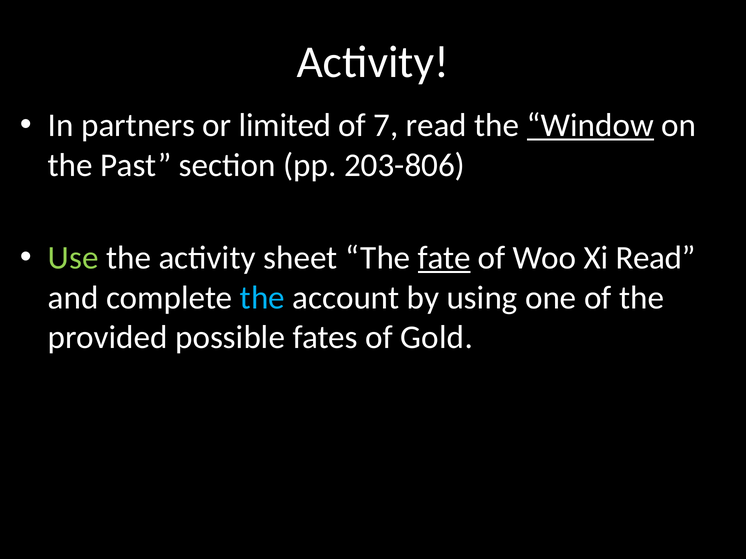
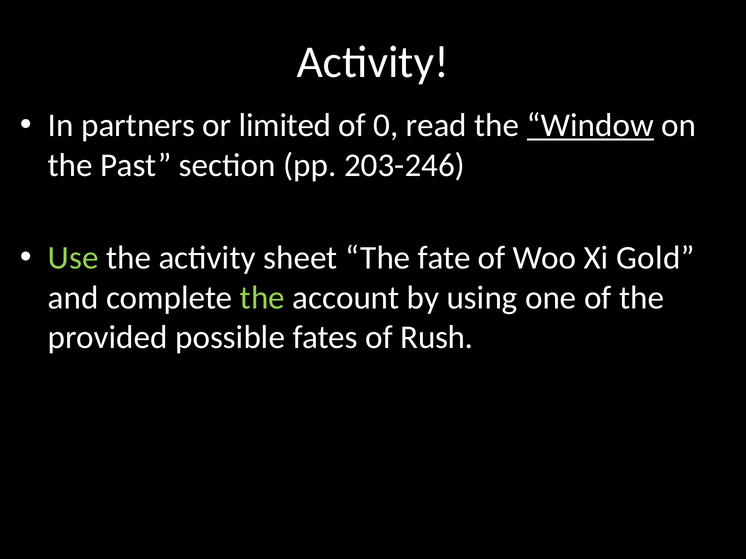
7: 7 -> 0
203-806: 203-806 -> 203-246
fate underline: present -> none
Xi Read: Read -> Gold
the at (262, 298) colour: light blue -> light green
Gold: Gold -> Rush
